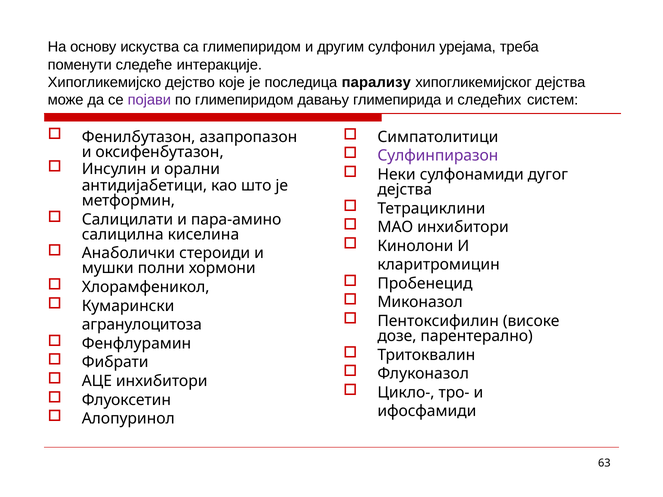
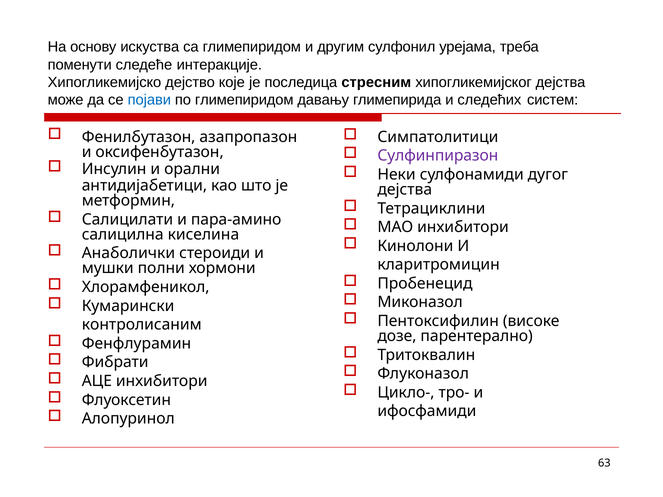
парализу: парализу -> стресним
појави colour: purple -> blue
агранулоцитоза: агранулоцитоза -> контролисаним
